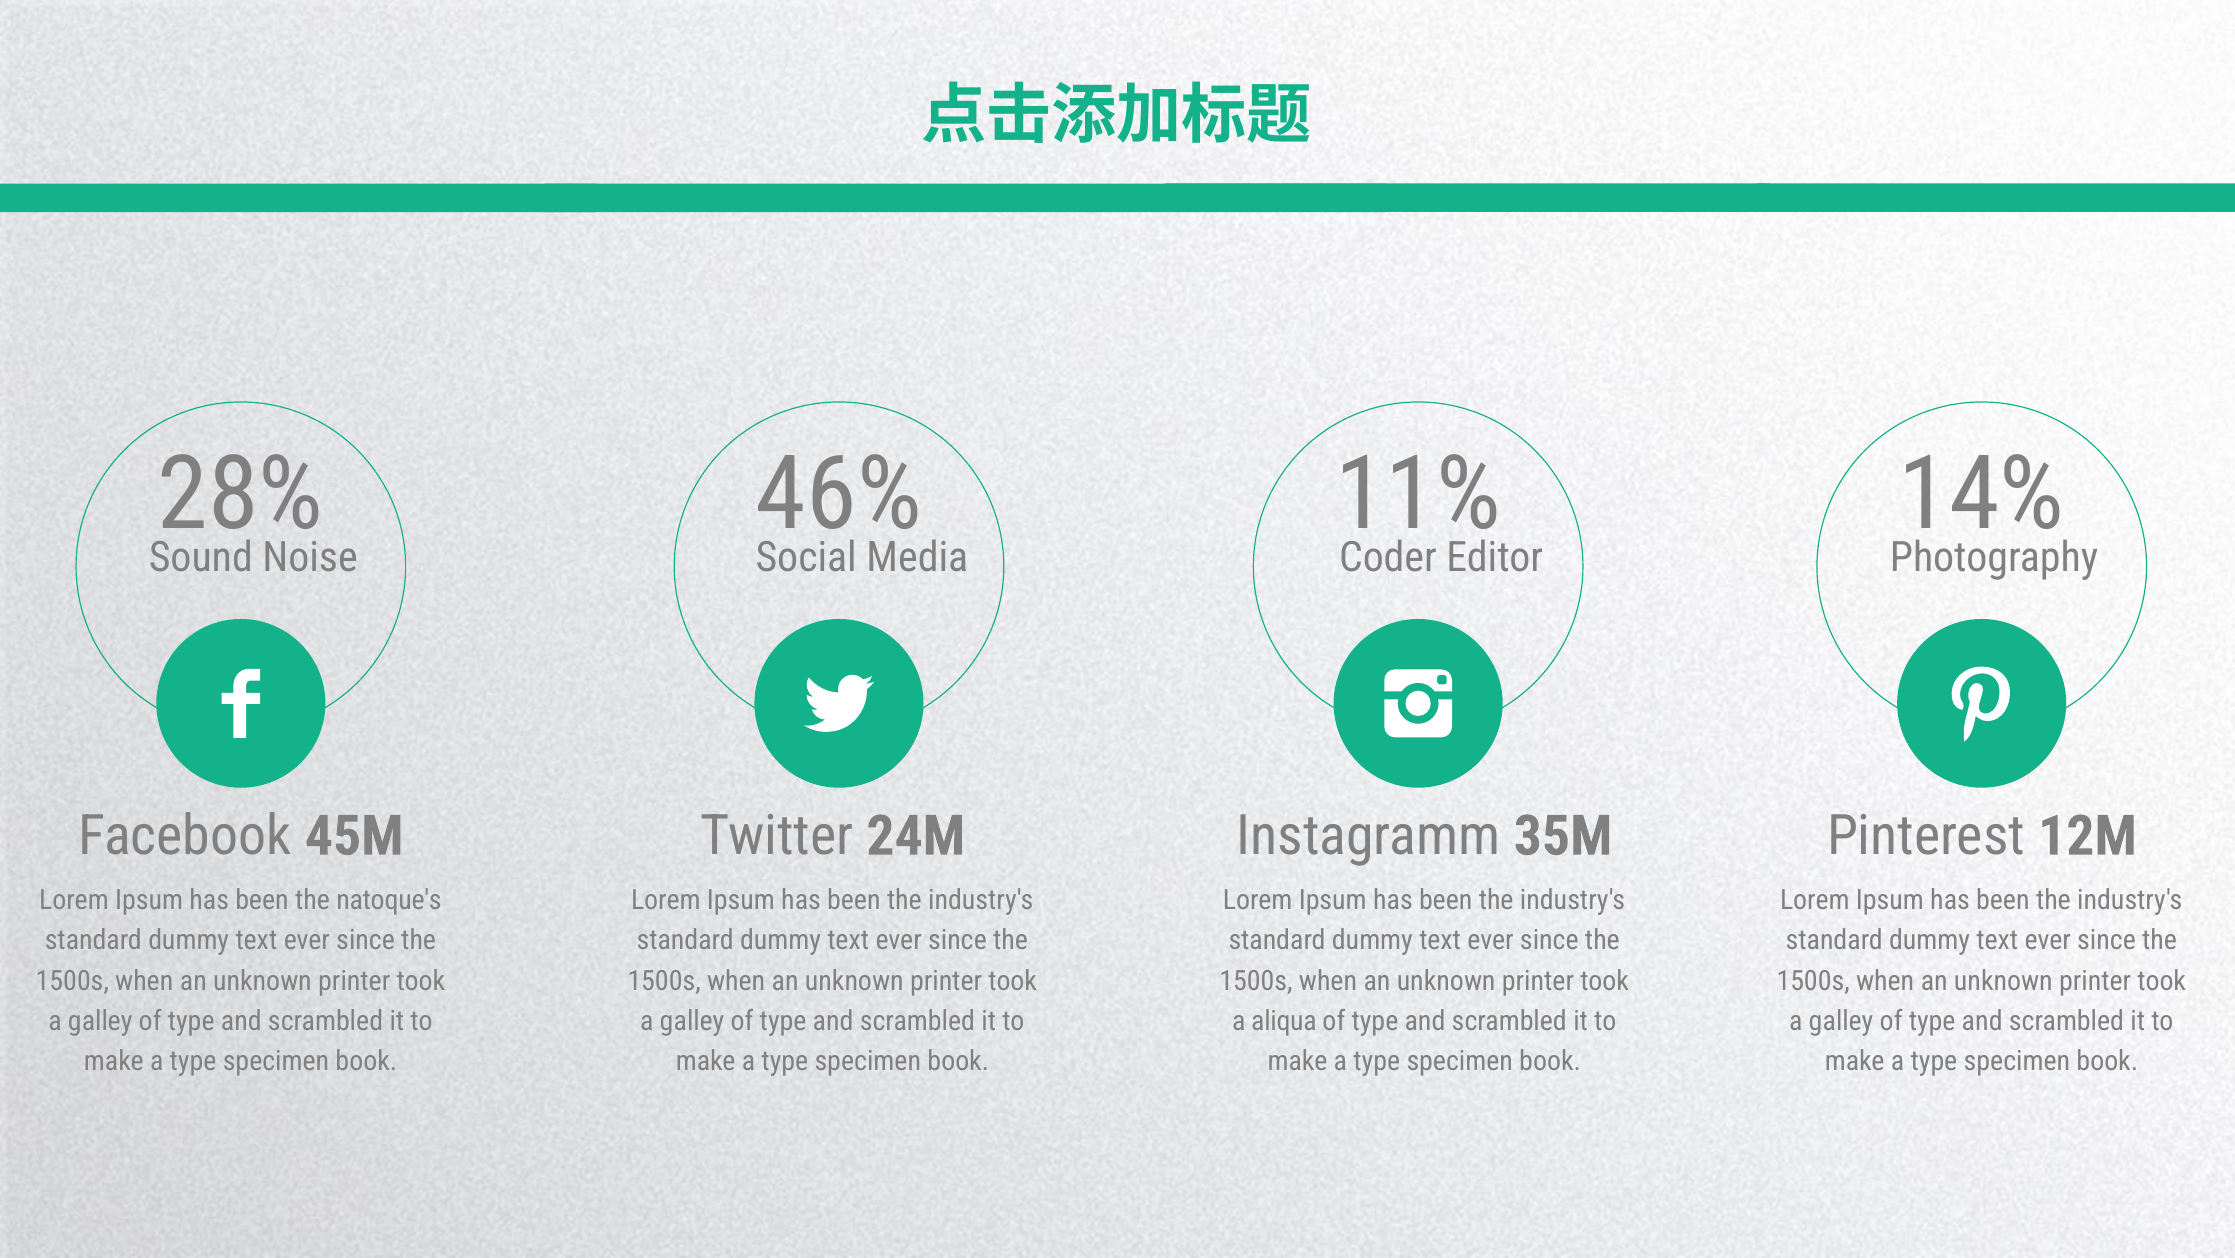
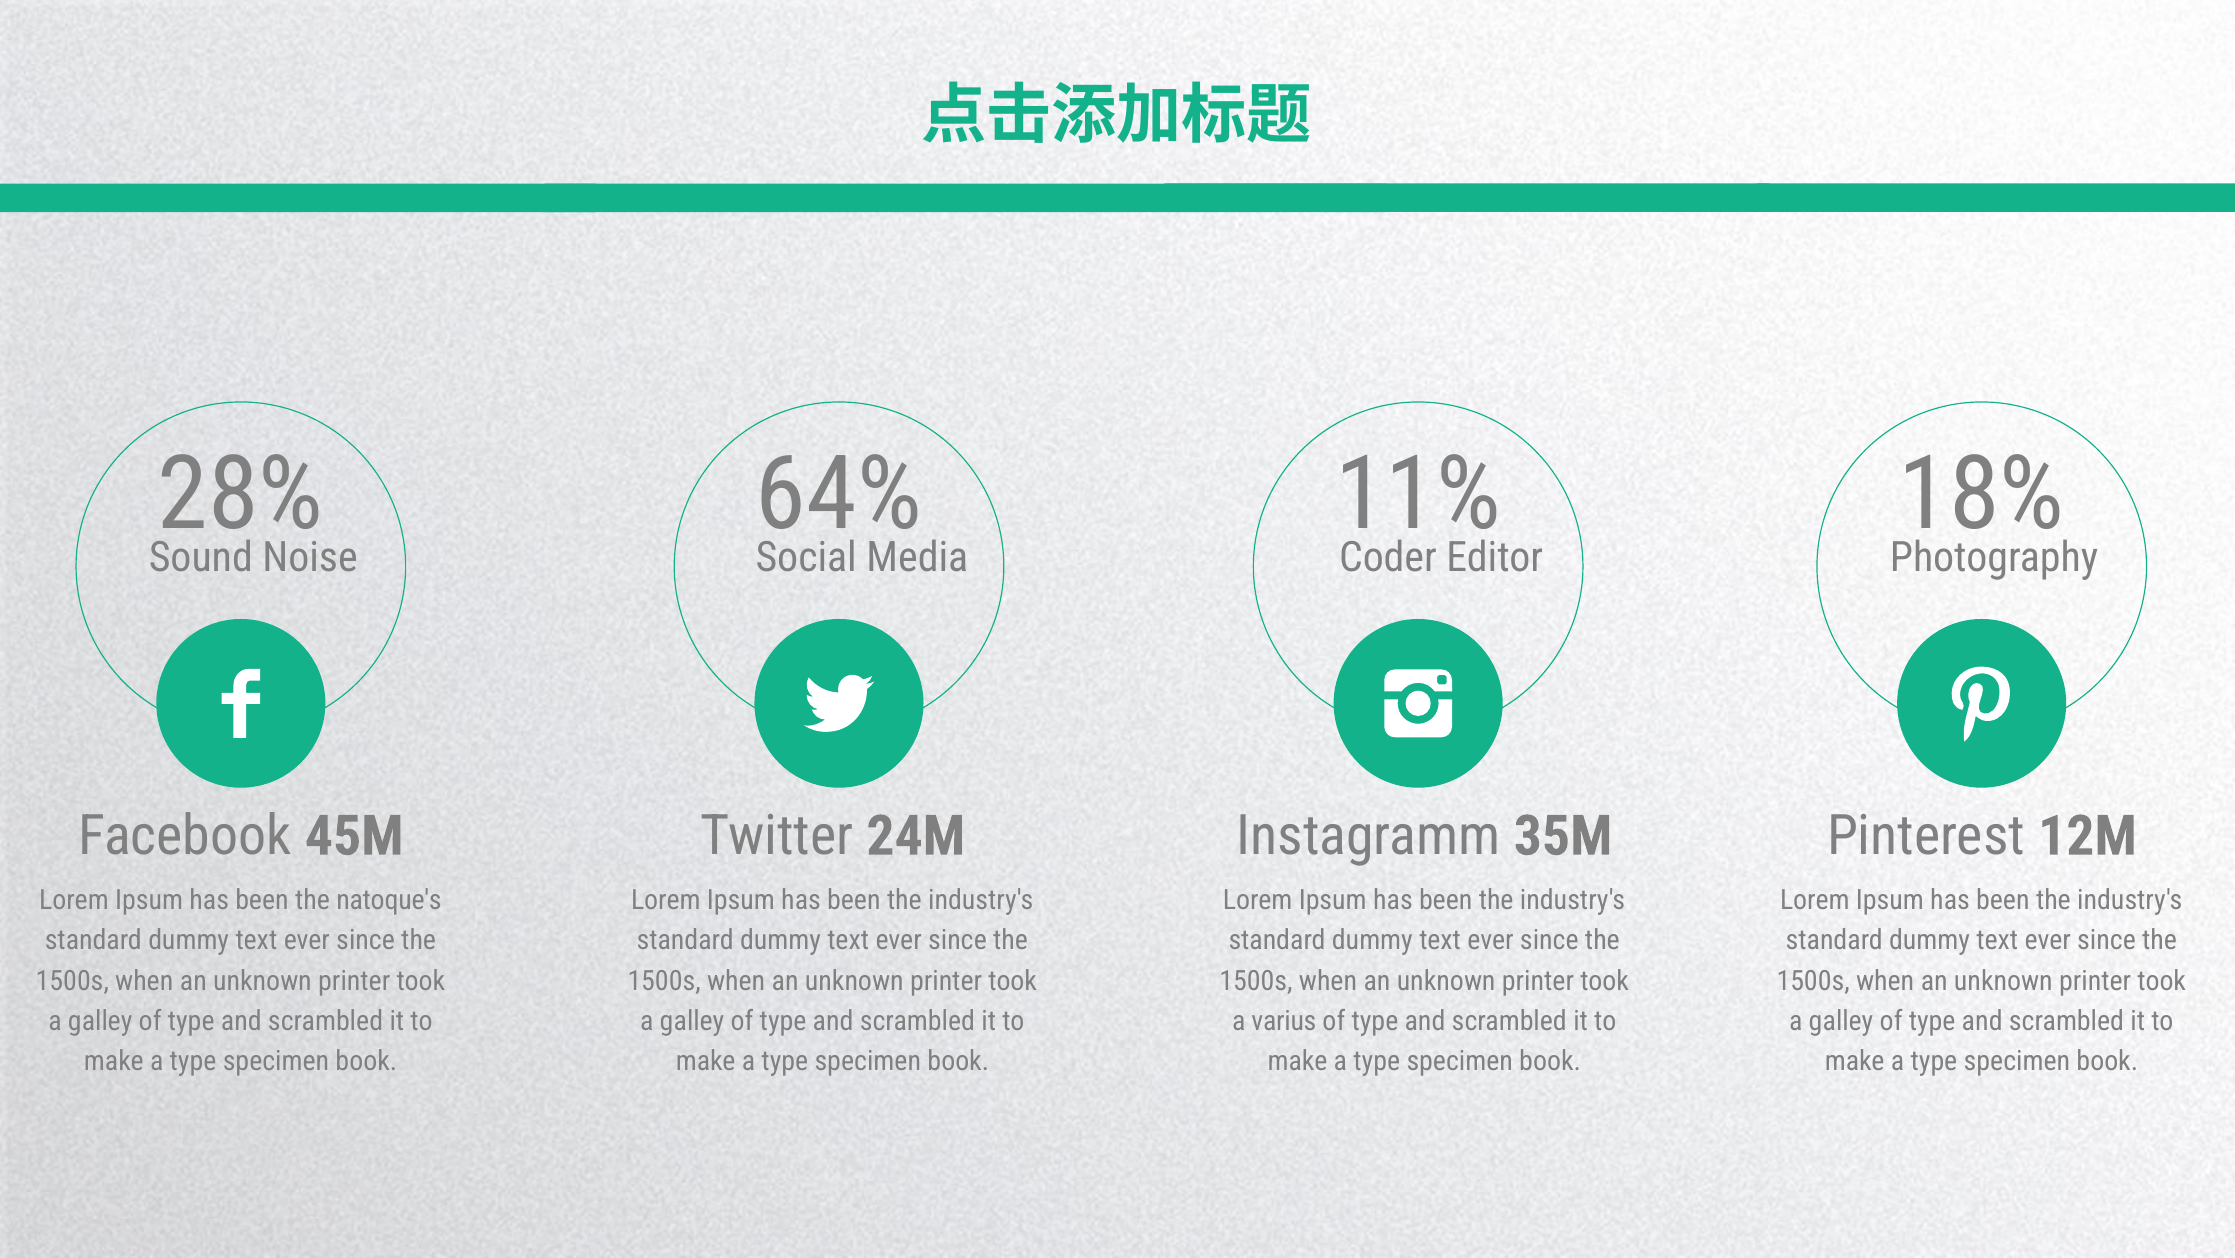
46%: 46% -> 64%
14%: 14% -> 18%
aliqua: aliqua -> varius
